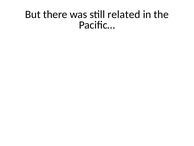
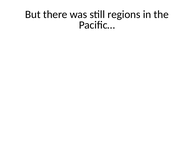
related: related -> regions
